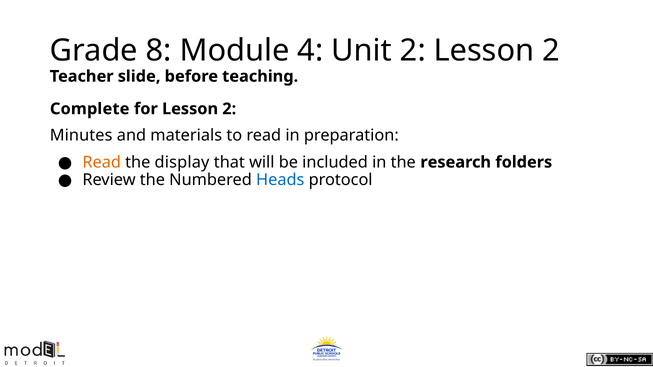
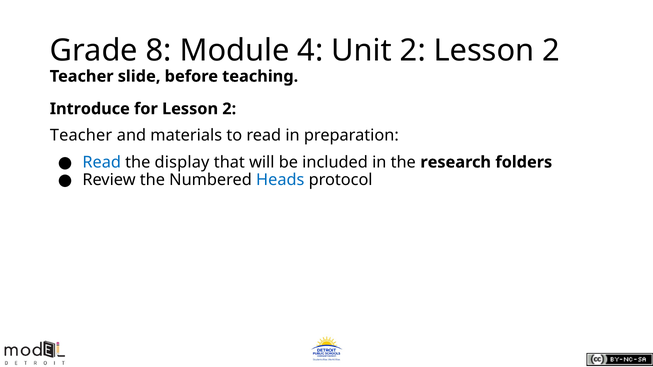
Complete: Complete -> Introduce
Minutes at (81, 136): Minutes -> Teacher
Read at (102, 162) colour: orange -> blue
